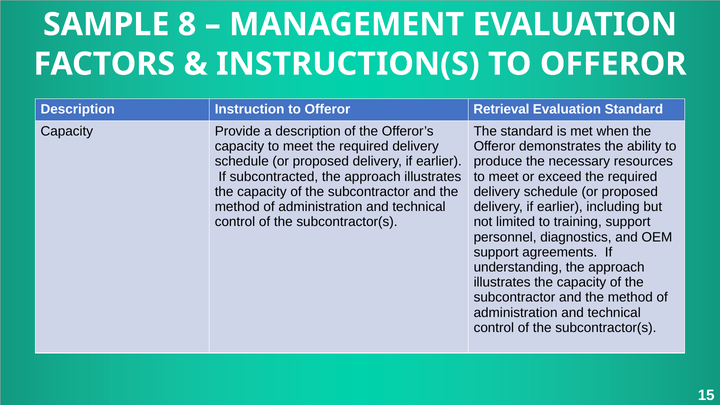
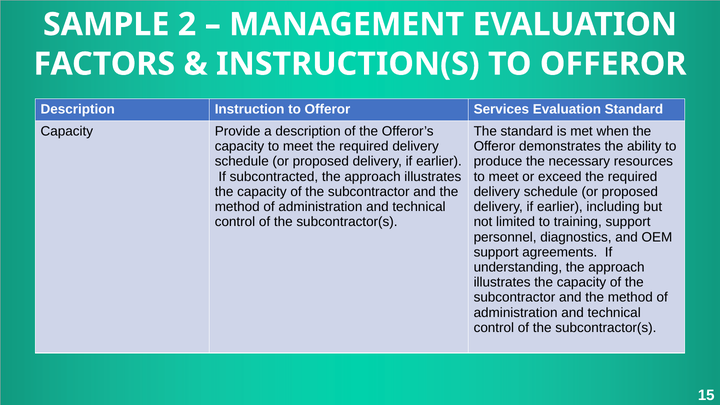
8: 8 -> 2
Retrieval: Retrieval -> Services
